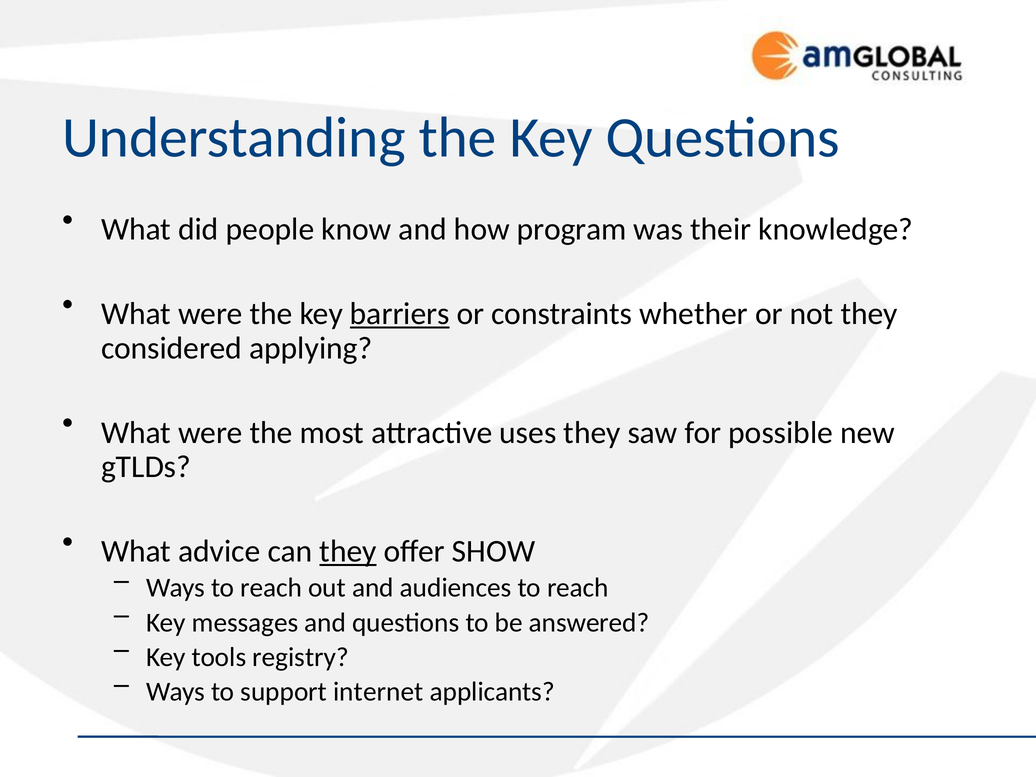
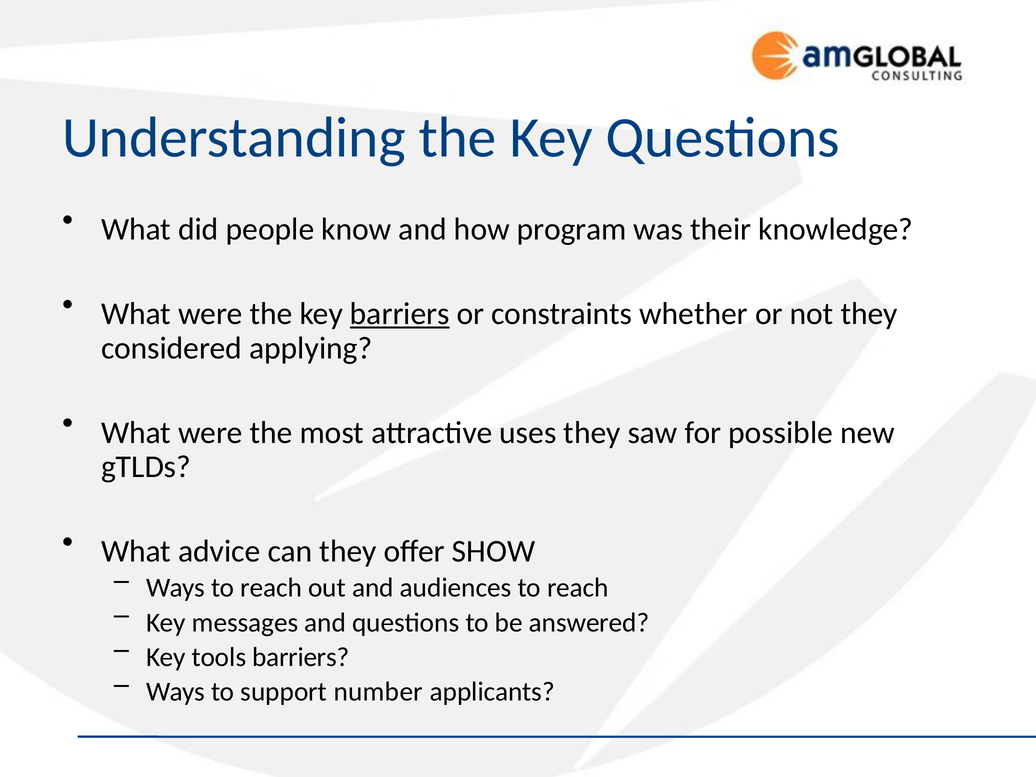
they at (348, 551) underline: present -> none
tools registry: registry -> barriers
internet: internet -> number
